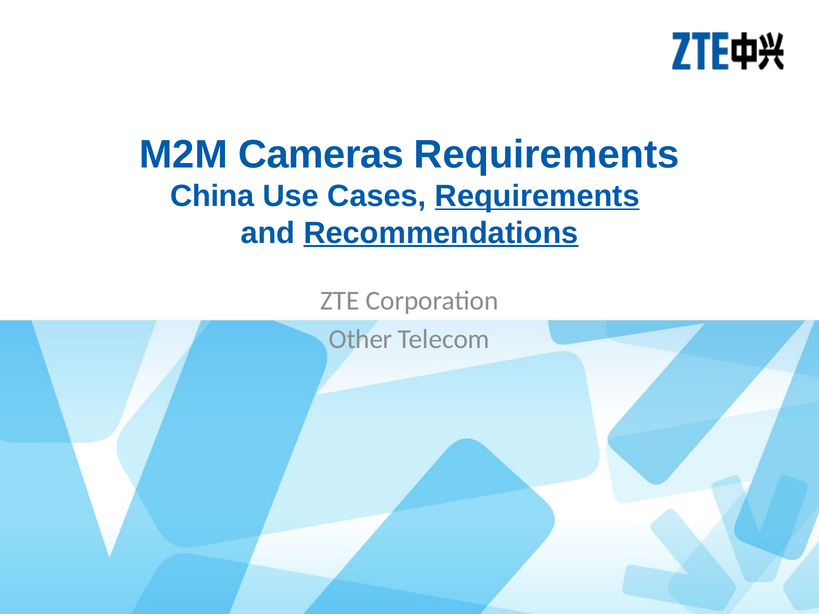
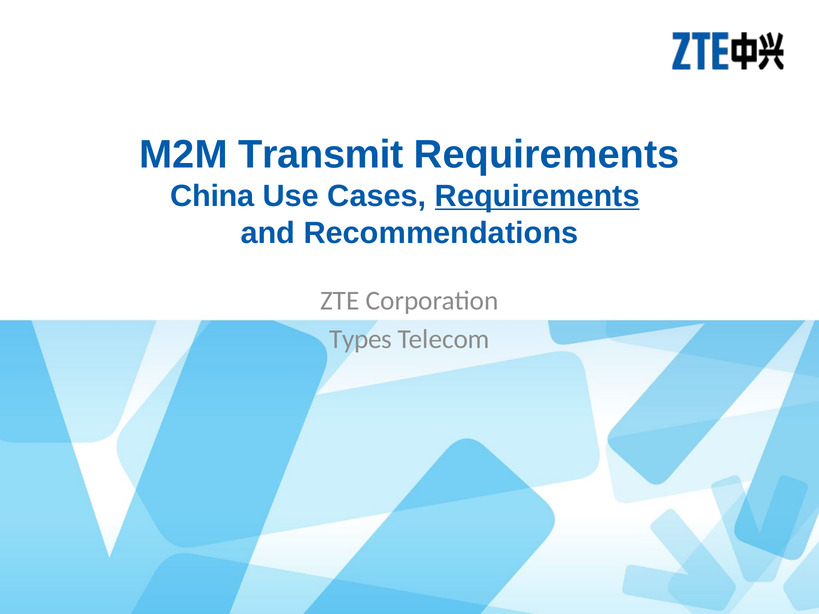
Cameras: Cameras -> Transmit
Recommendations underline: present -> none
Other: Other -> Types
